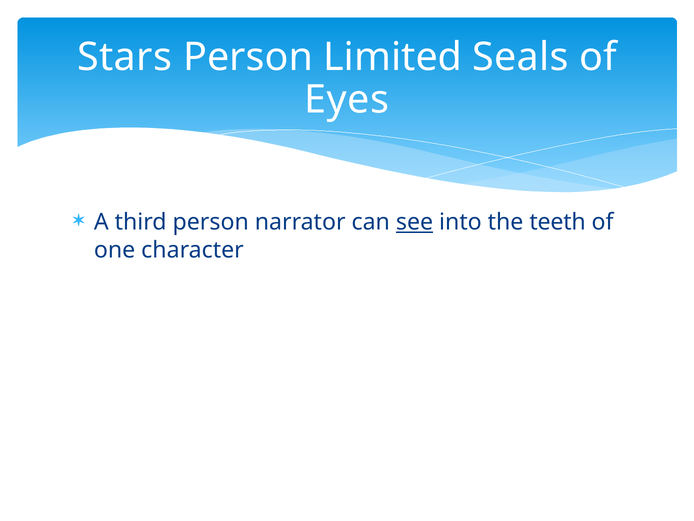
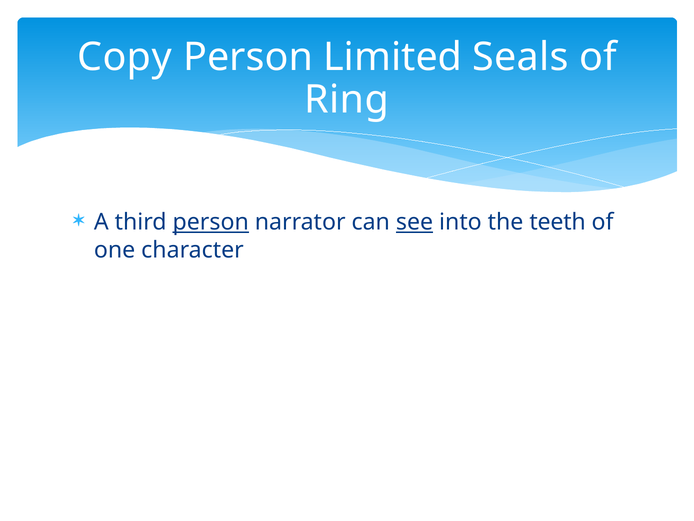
Stars: Stars -> Copy
Eyes: Eyes -> Ring
person at (211, 222) underline: none -> present
